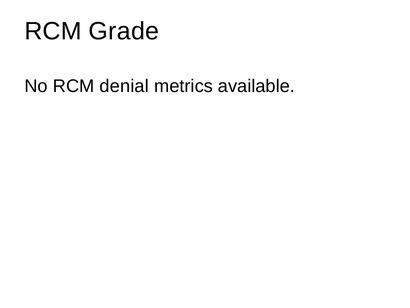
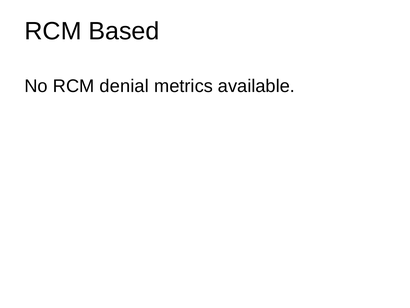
Grade: Grade -> Based
